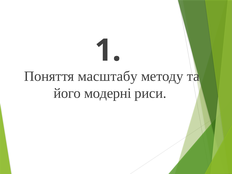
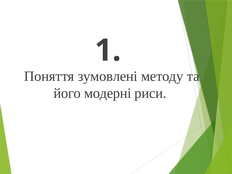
масштабу: масштабу -> зумовлені
